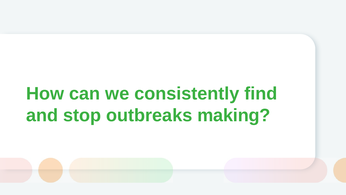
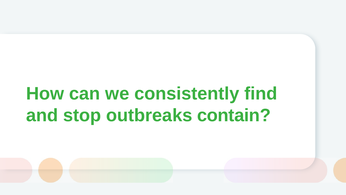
making: making -> contain
